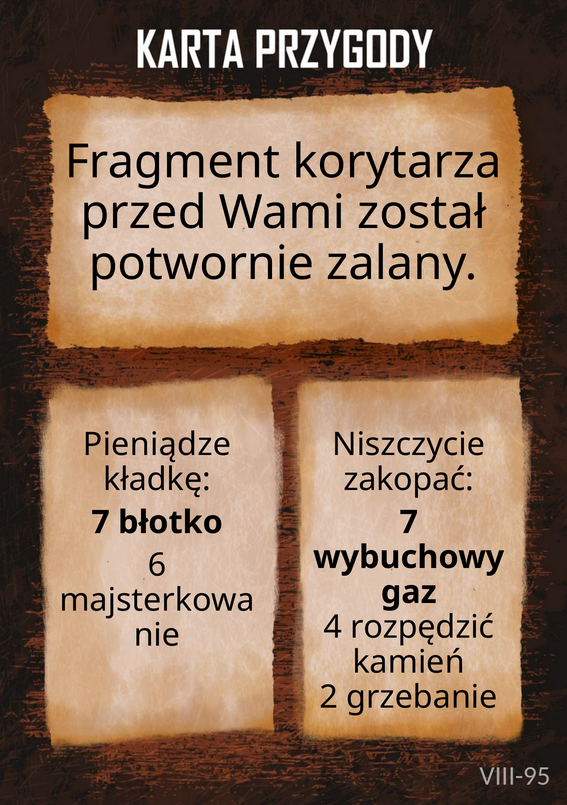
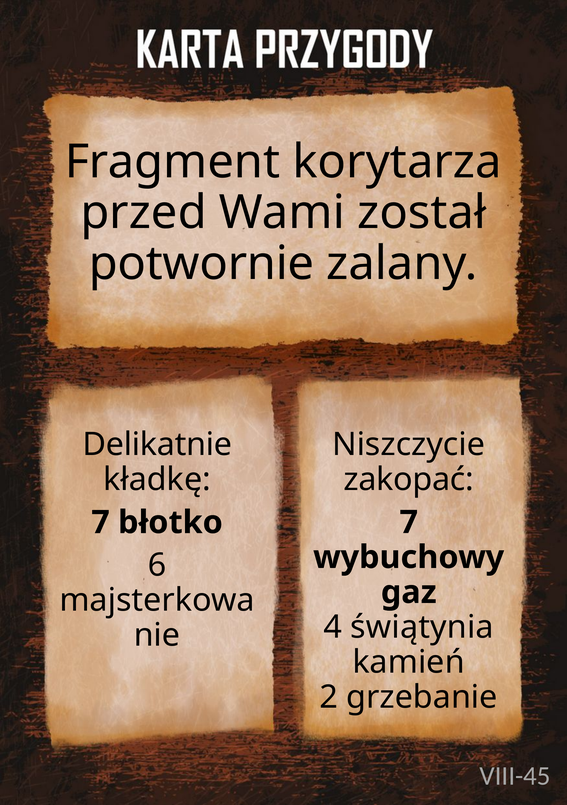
Pieniądze: Pieniądze -> Delikatnie
rozpędzić: rozpędzić -> świątynia
VIII-95: VIII-95 -> VIII-45
